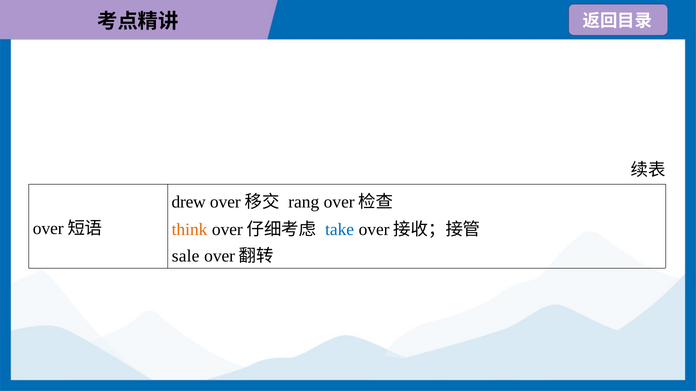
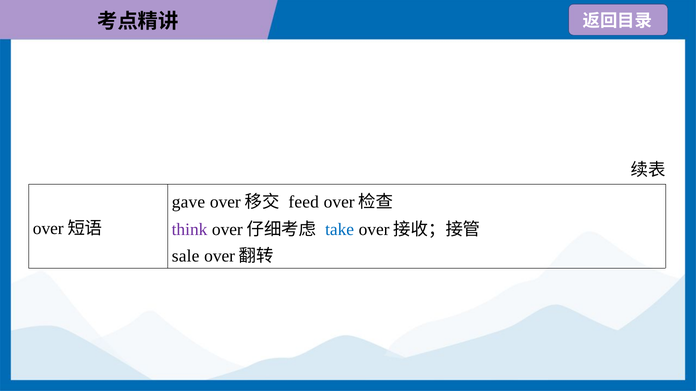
drew: drew -> gave
rang: rang -> feed
think colour: orange -> purple
